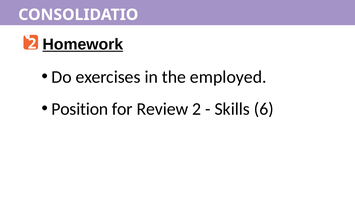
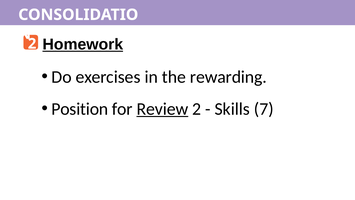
employed: employed -> rewarding
Review underline: none -> present
6: 6 -> 7
